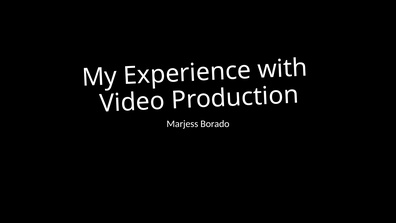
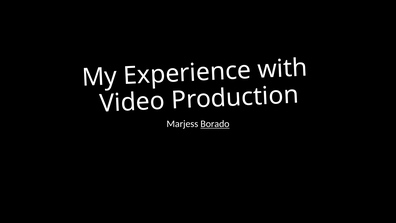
Borado underline: none -> present
